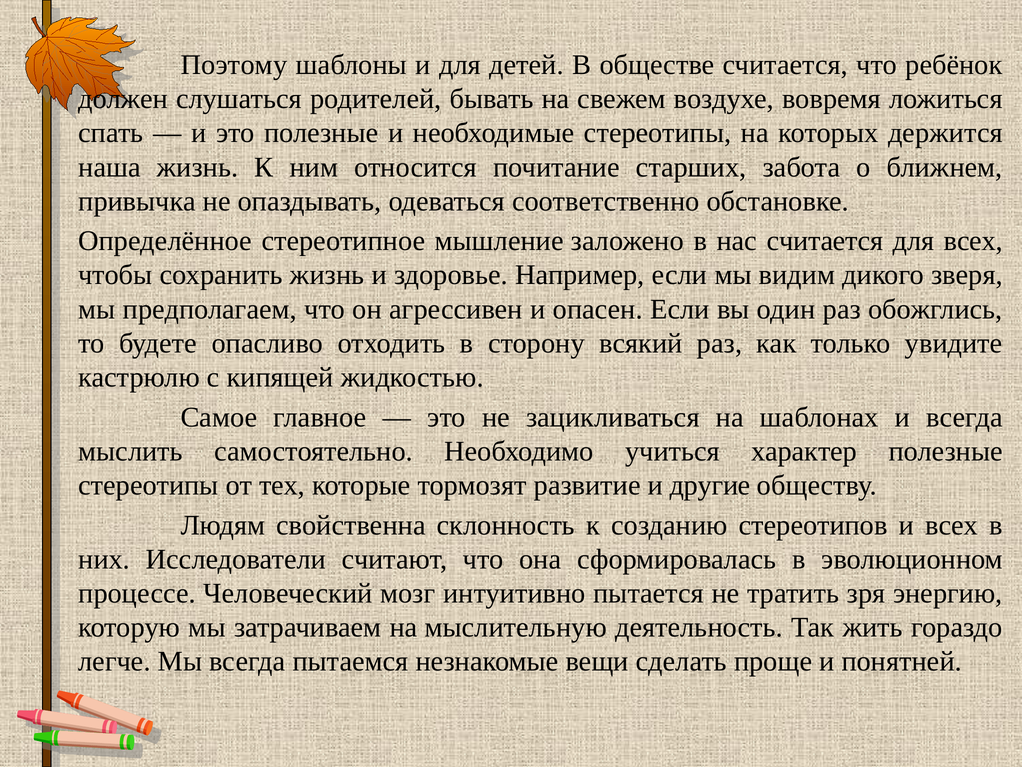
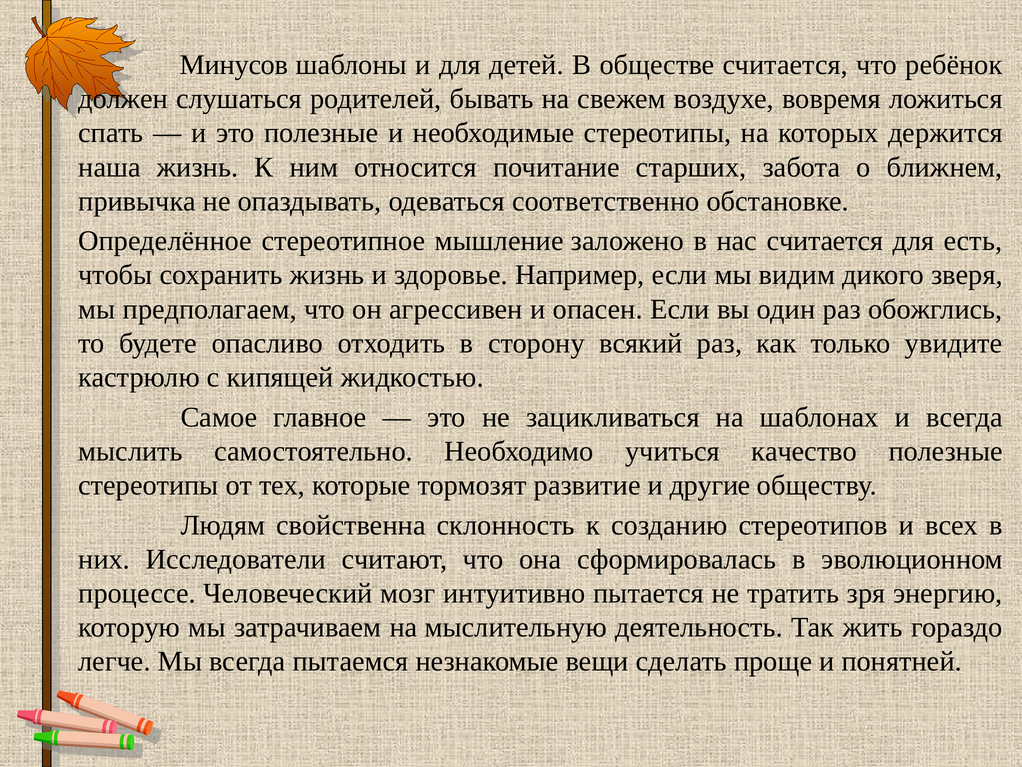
Поэтому: Поэтому -> Минусов
для всех: всех -> есть
характер: характер -> качество
